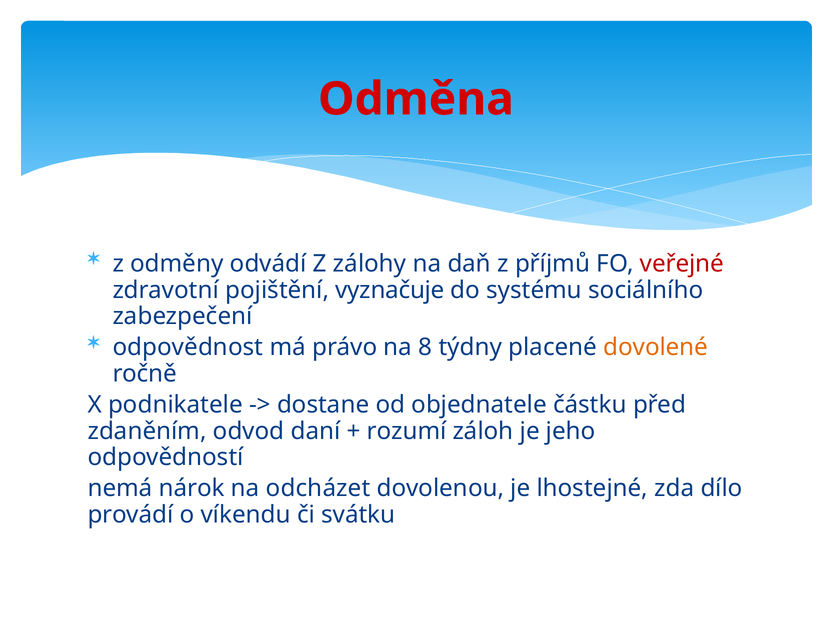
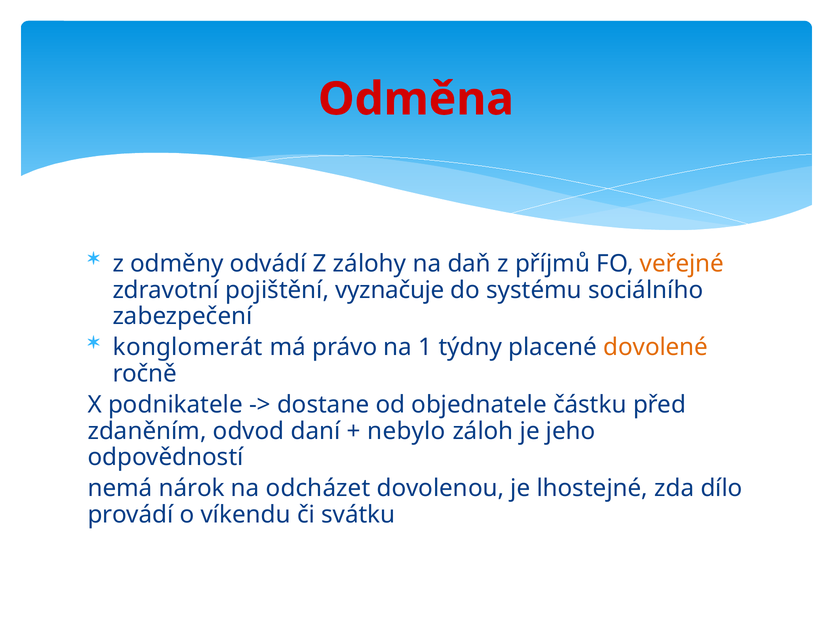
veřejné colour: red -> orange
odpovědnost: odpovědnost -> konglomerát
8: 8 -> 1
rozumí: rozumí -> nebylo
